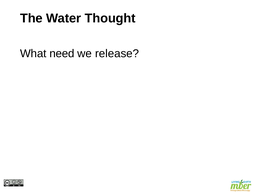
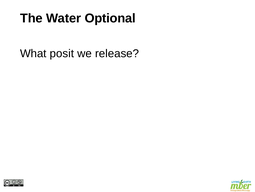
Thought: Thought -> Optional
need: need -> posit
